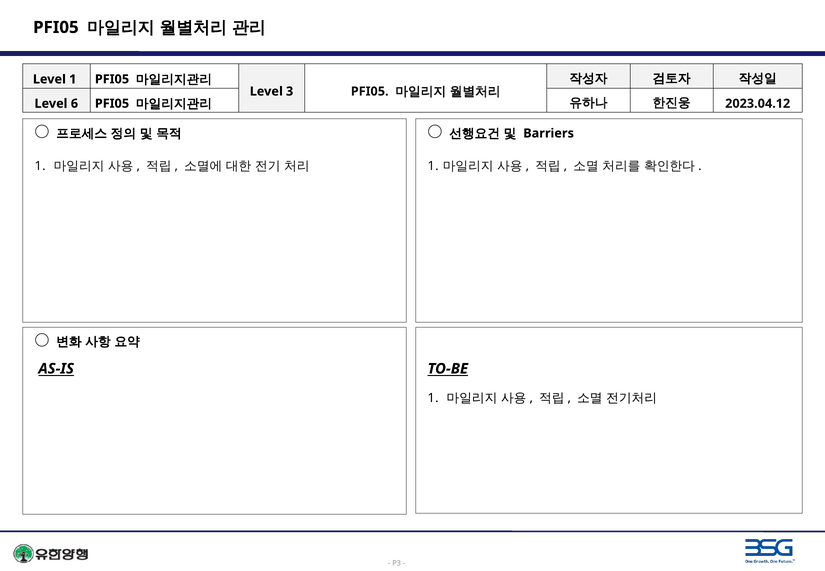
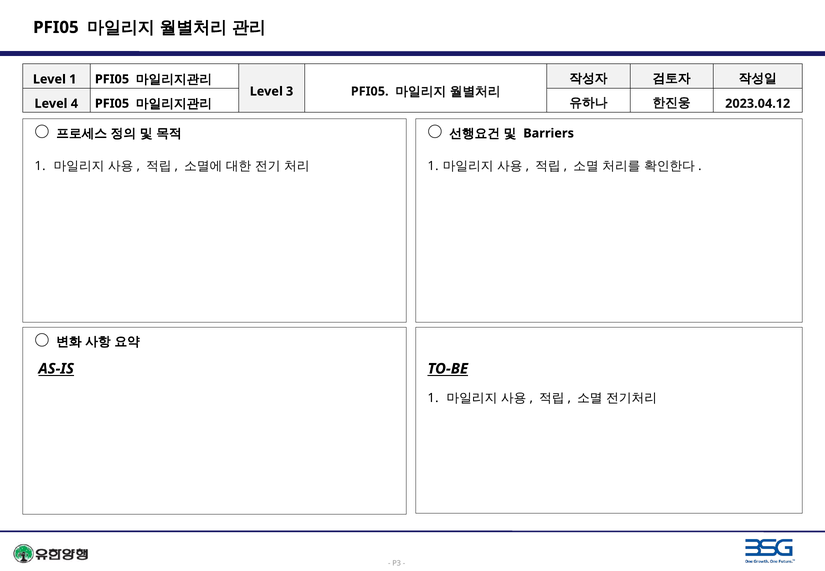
6: 6 -> 4
